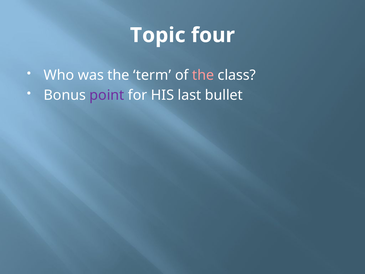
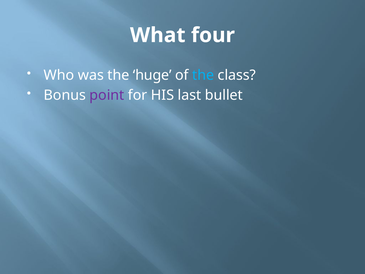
Topic: Topic -> What
term: term -> huge
the at (203, 75) colour: pink -> light blue
